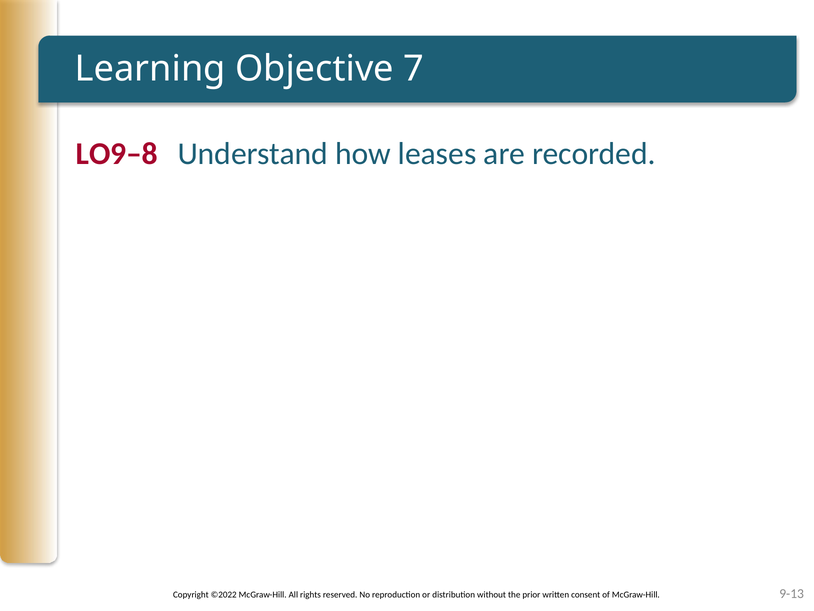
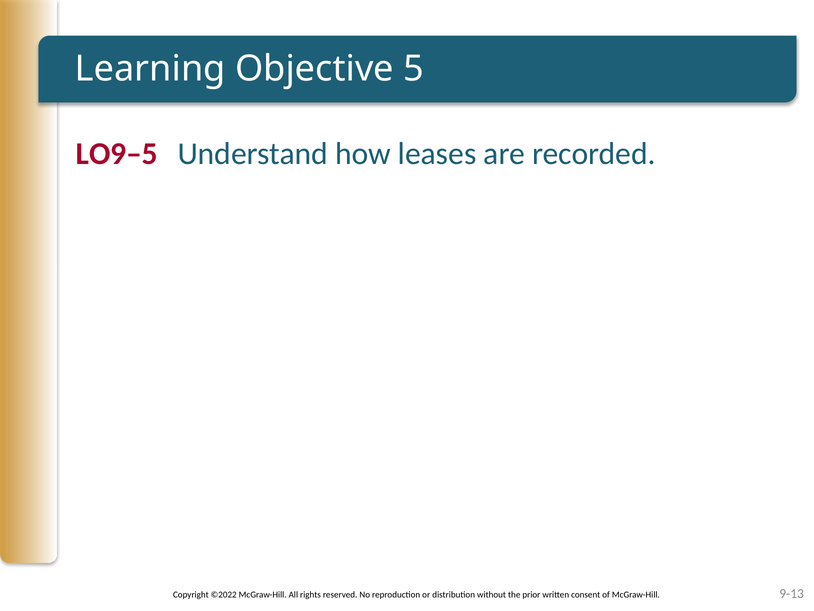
7: 7 -> 5
LO9–8: LO9–8 -> LO9–5
